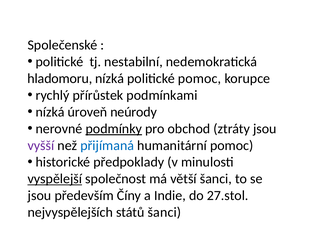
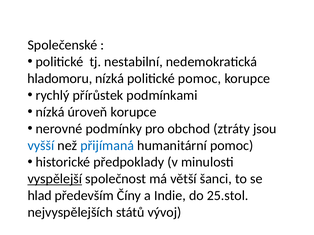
úroveň neúrody: neúrody -> korupce
podmínky underline: present -> none
vyšší colour: purple -> blue
jsou at (39, 196): jsou -> hlad
27.stol: 27.stol -> 25.stol
států šanci: šanci -> vývoj
